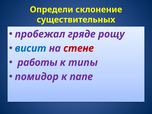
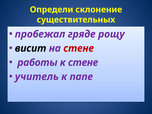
висит colour: blue -> black
к типы: типы -> стене
помидор: помидор -> учитель
